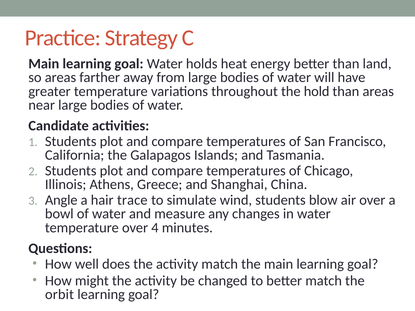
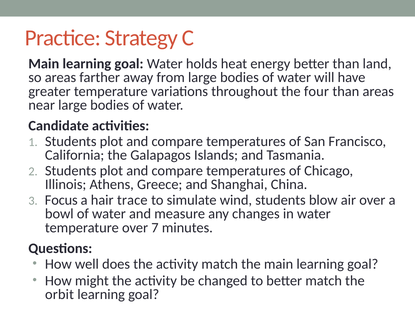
hold: hold -> four
Angle: Angle -> Focus
4: 4 -> 7
